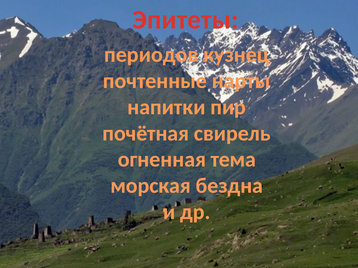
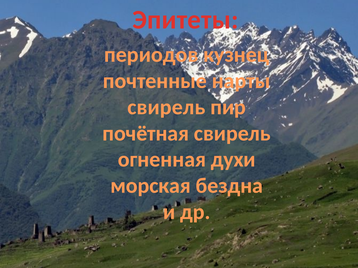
напитки at (166, 107): напитки -> свирель
тема: тема -> духи
